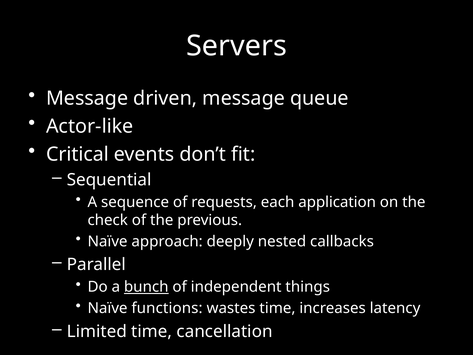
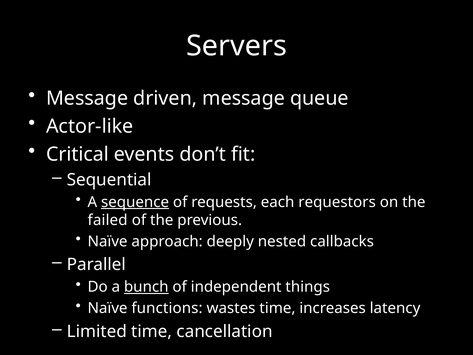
sequence underline: none -> present
application: application -> requestors
check: check -> failed
